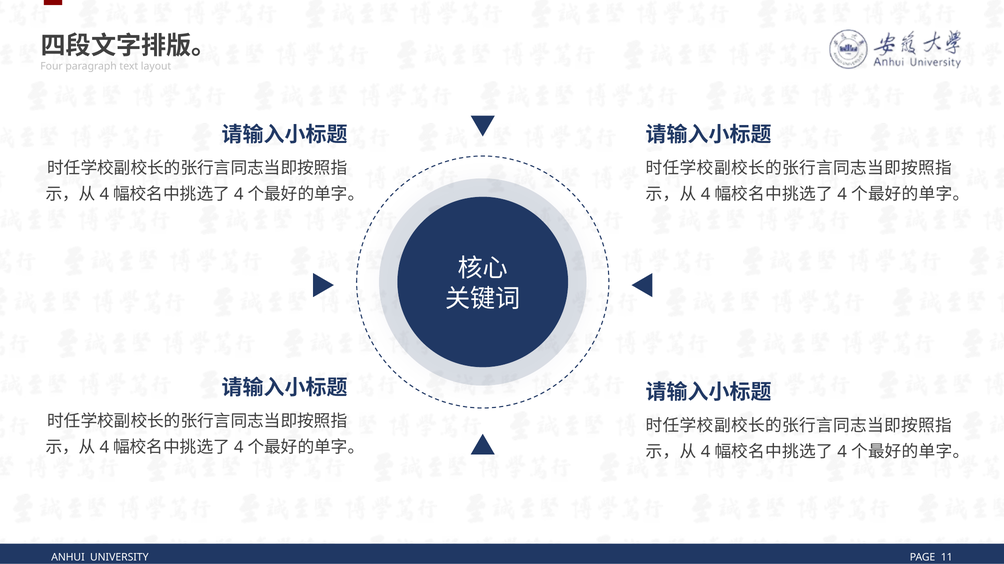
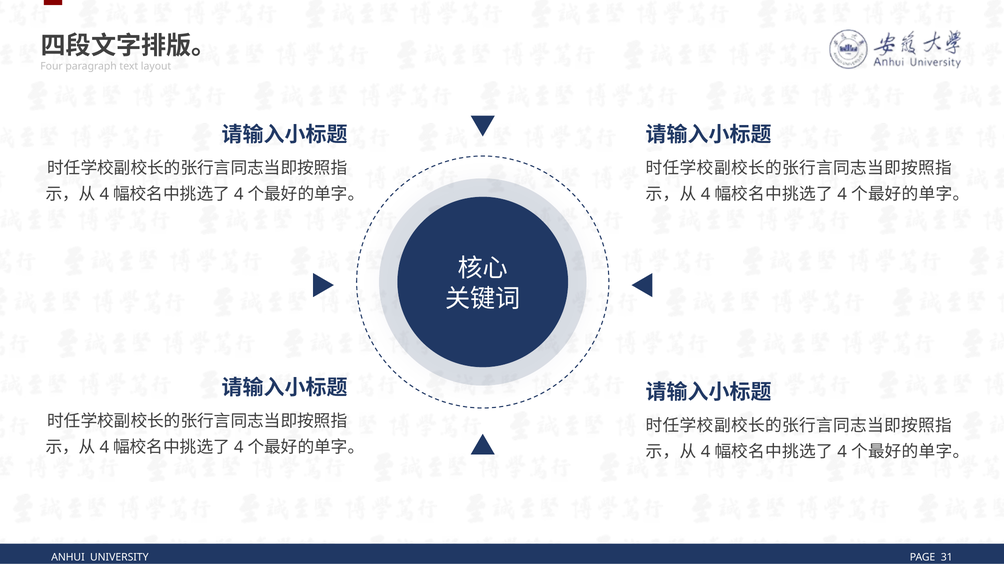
11: 11 -> 31
